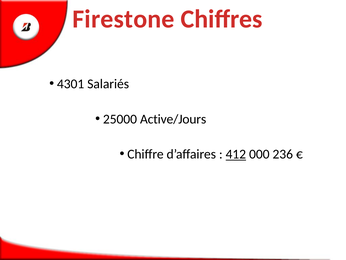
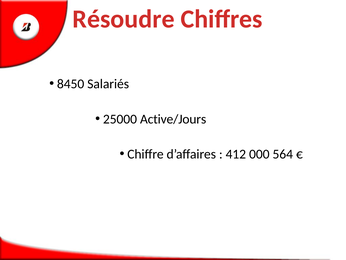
Firestone: Firestone -> Résoudre
4301: 4301 -> 8450
412 underline: present -> none
236: 236 -> 564
